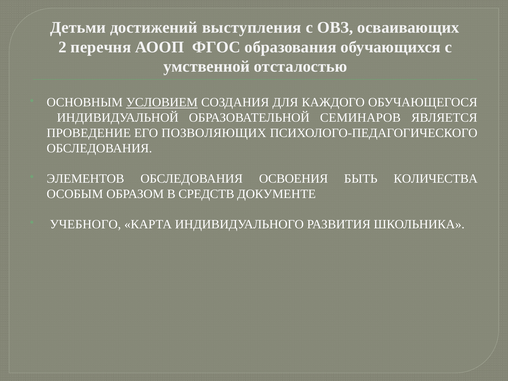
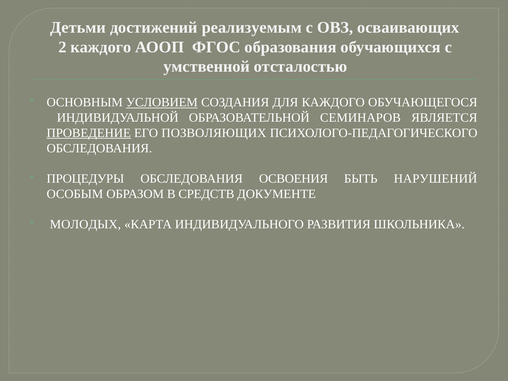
выступления: выступления -> реализуемым
2 перечня: перечня -> каждого
ПРОВЕДЕНИЕ underline: none -> present
ЭЛЕМЕНТОВ: ЭЛЕМЕНТОВ -> ПРОЦЕДУРЫ
КОЛИЧЕСТВА: КОЛИЧЕСТВА -> НАРУШЕНИЙ
УЧЕБНОГО: УЧЕБНОГО -> МОЛОДЫХ
